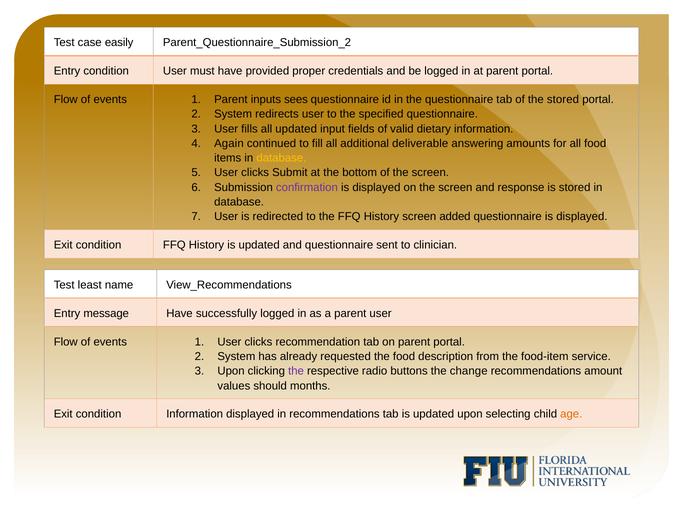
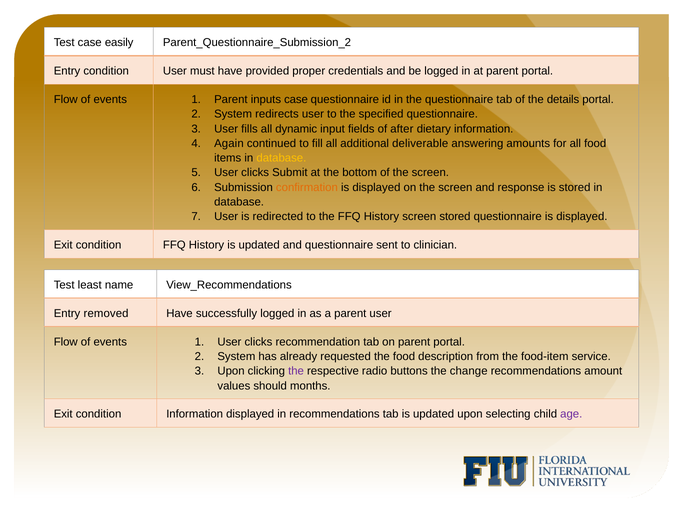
inputs sees: sees -> case
the stored: stored -> details
all updated: updated -> dynamic
valid: valid -> after
confirmation colour: purple -> orange
screen added: added -> stored
message: message -> removed
age colour: orange -> purple
